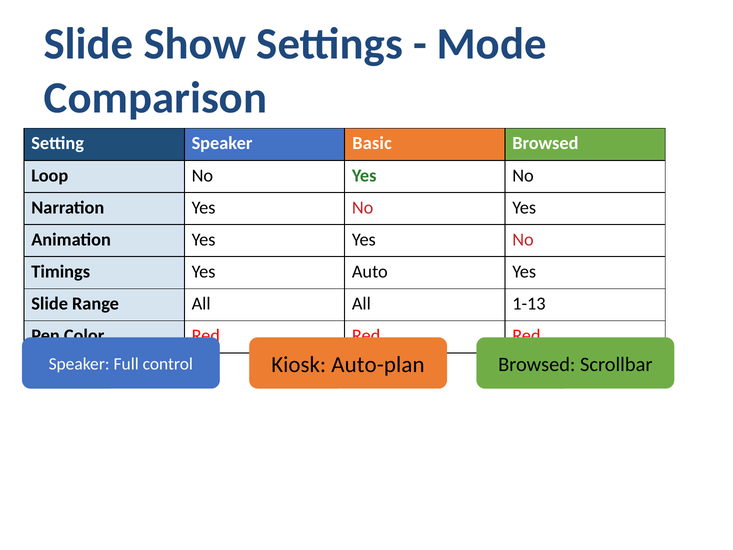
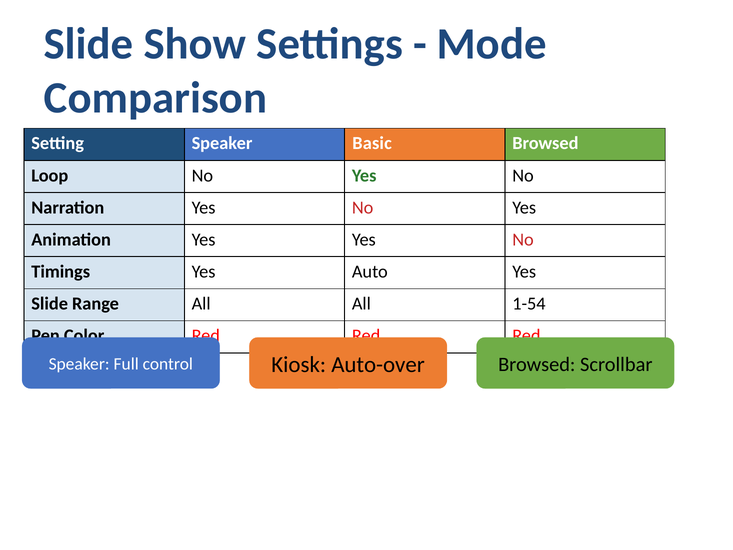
1-13: 1-13 -> 1-54
Auto-plan: Auto-plan -> Auto-over
